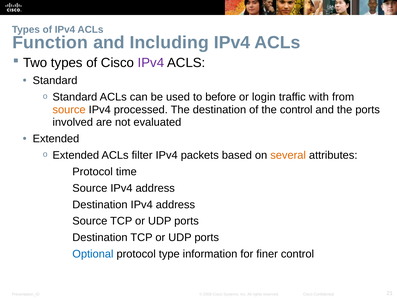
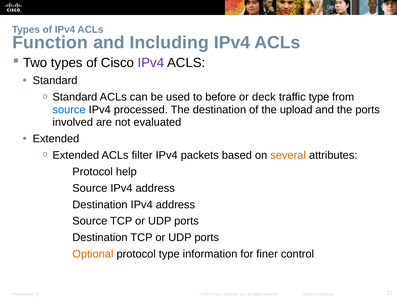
login: login -> deck
traffic with: with -> type
source at (69, 110) colour: orange -> blue
the control: control -> upload
time: time -> help
Optional colour: blue -> orange
